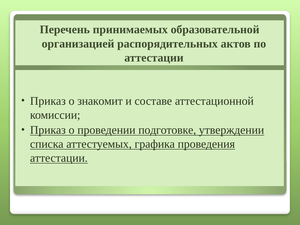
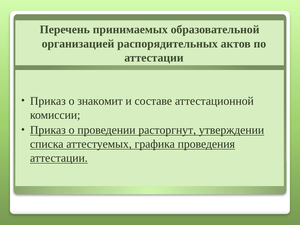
подготовке: подготовке -> расторгнут
